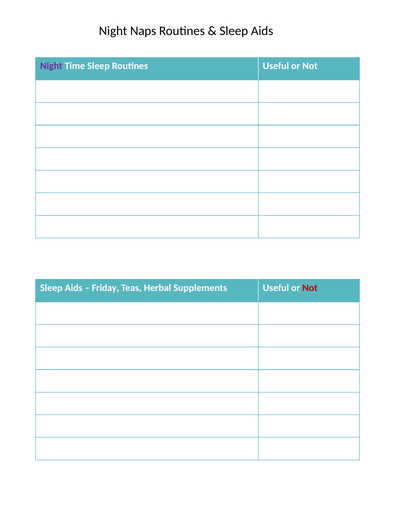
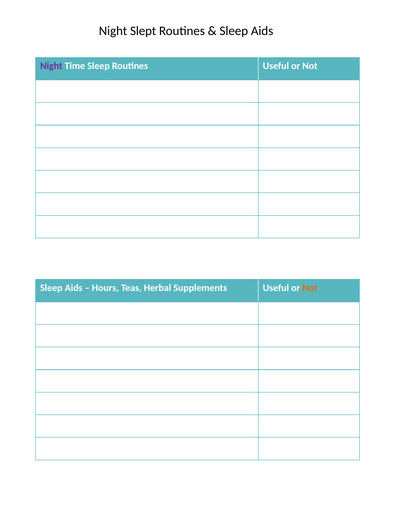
Naps: Naps -> Slept
Friday: Friday -> Hours
Not at (310, 288) colour: red -> orange
